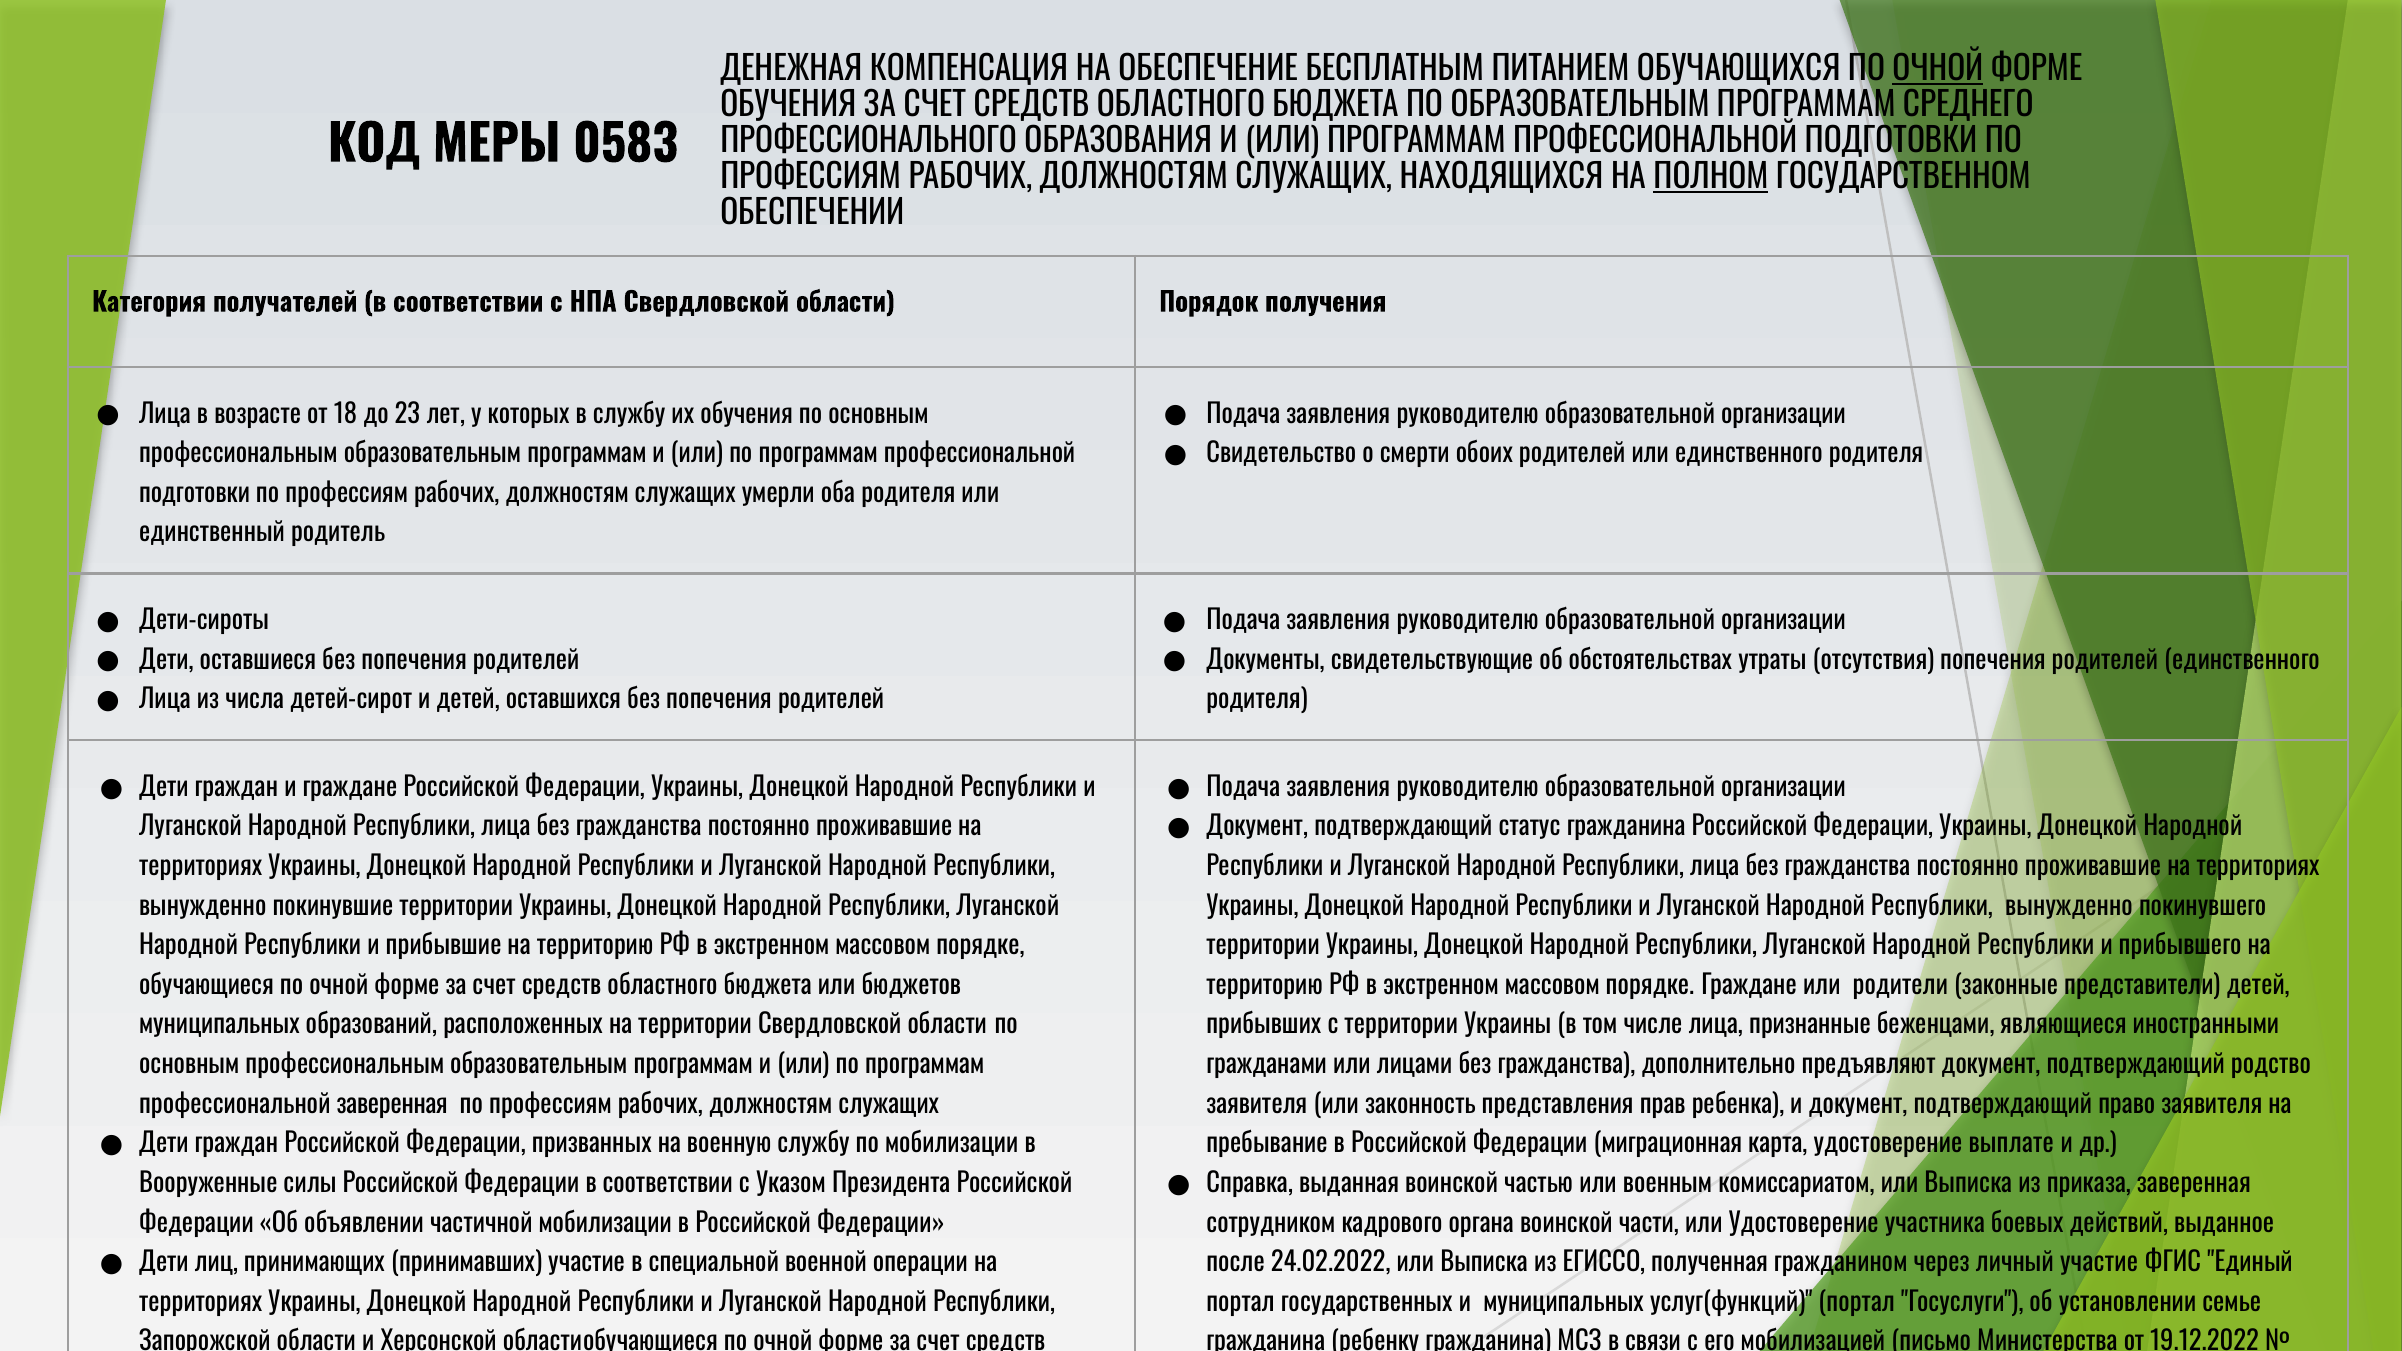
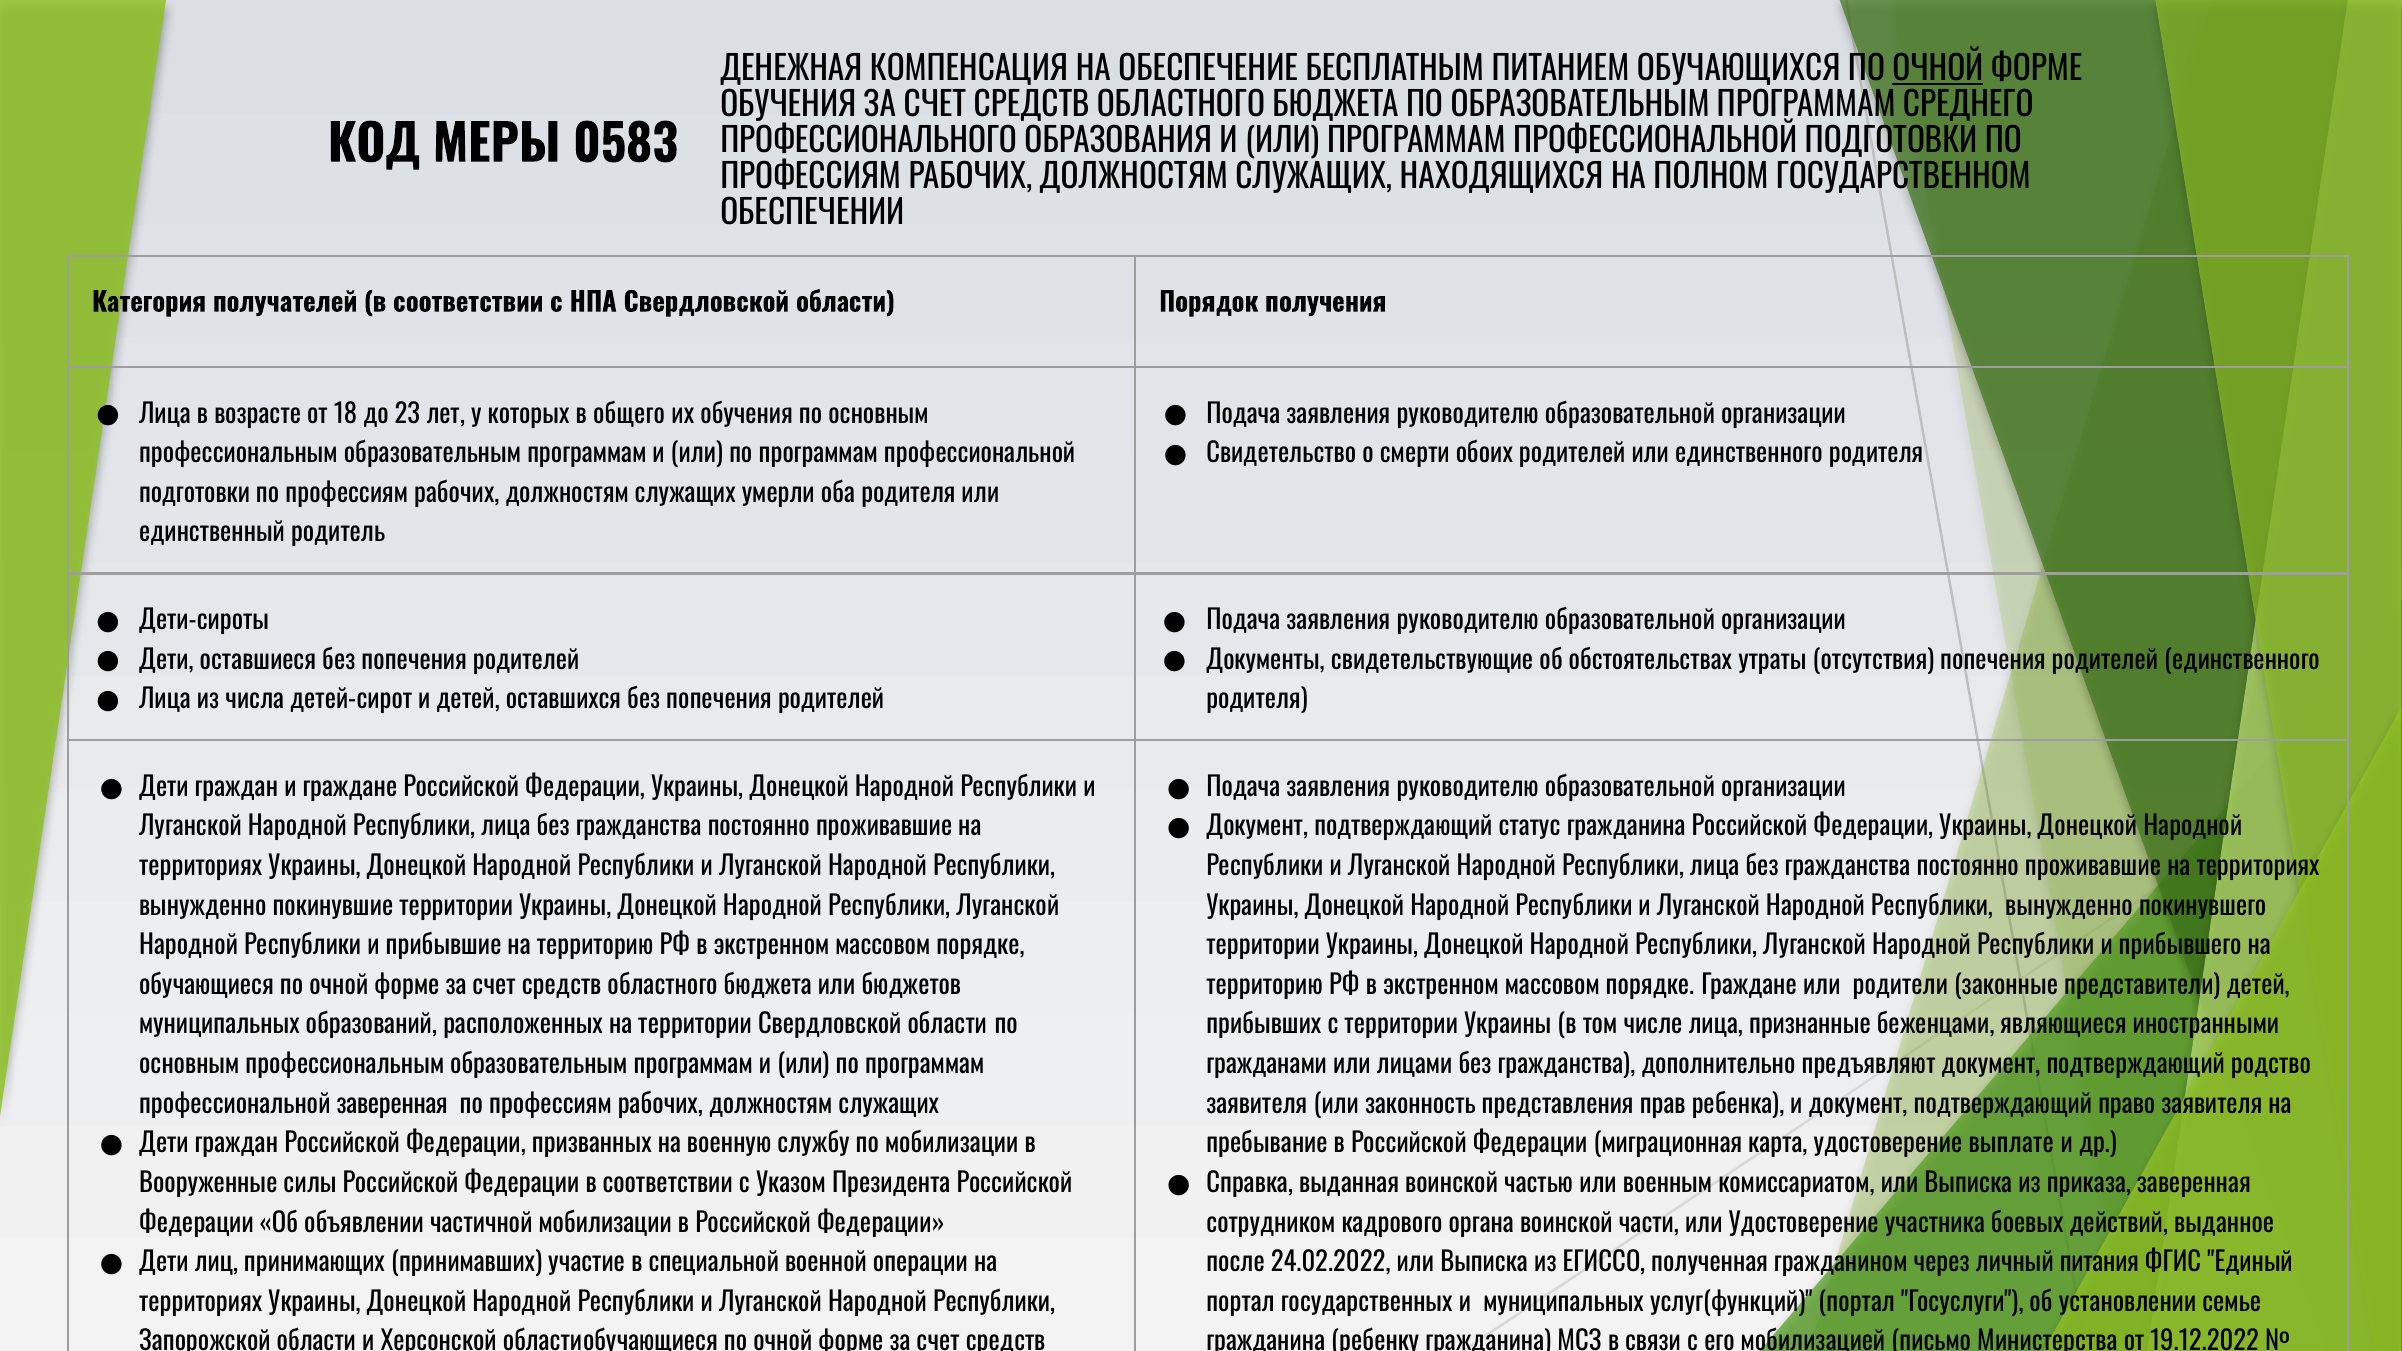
ПОЛНОМ underline: present -> none
в службу: службу -> общего
личный участие: участие -> питания
